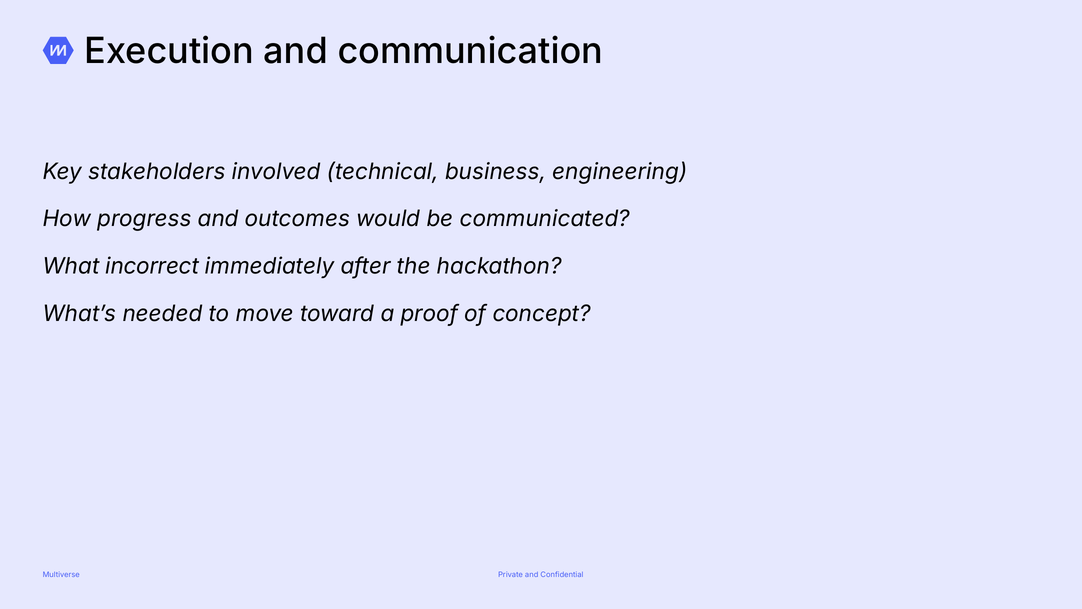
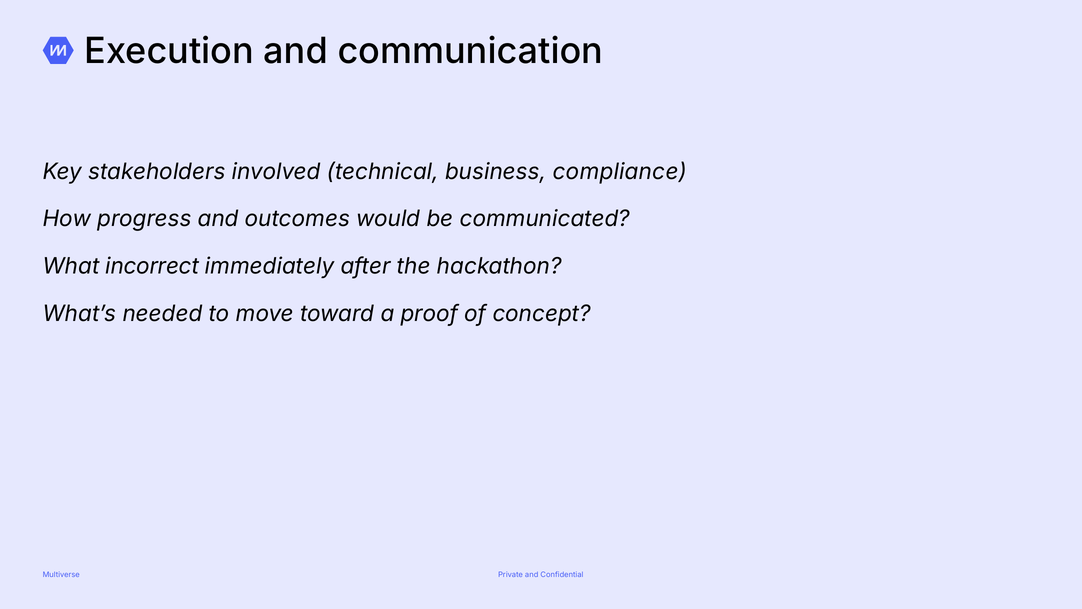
engineering: engineering -> compliance
